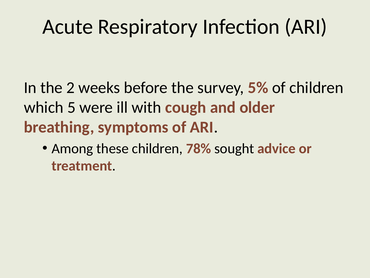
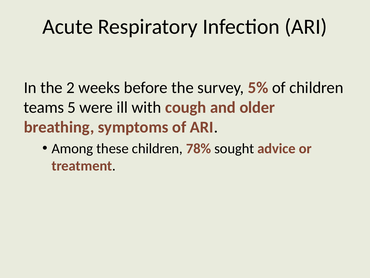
which: which -> teams
